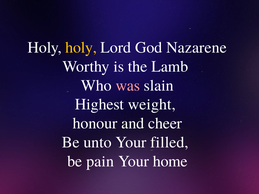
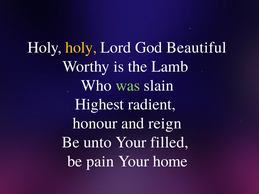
Nazarene: Nazarene -> Beautiful
was colour: pink -> light green
weight: weight -> radient
cheer: cheer -> reign
